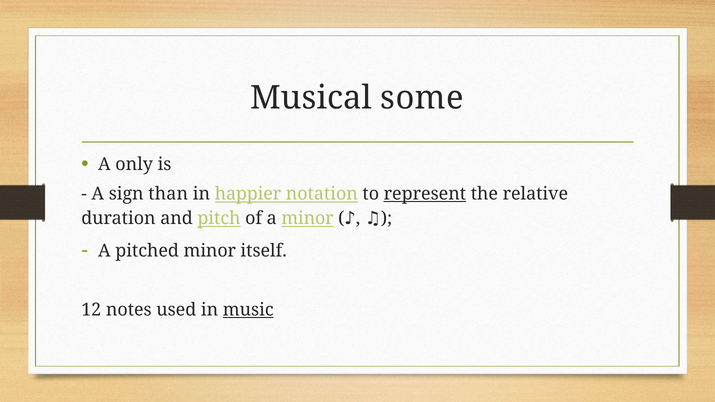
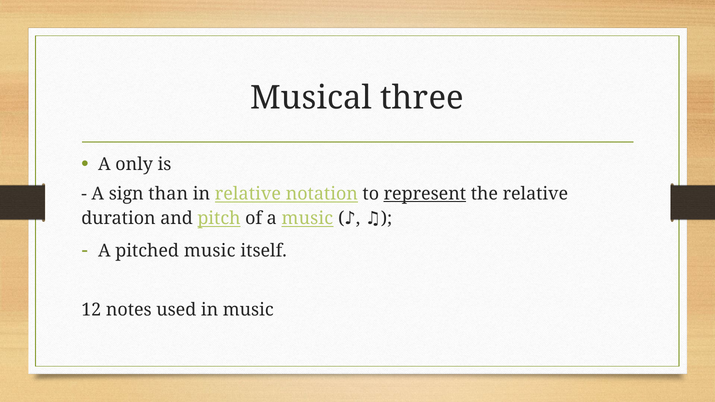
some: some -> three
in happier: happier -> relative
a minor: minor -> music
pitched minor: minor -> music
music at (248, 310) underline: present -> none
